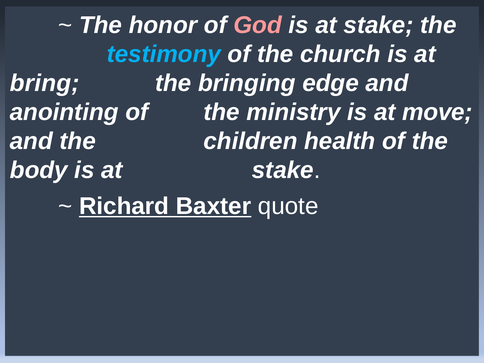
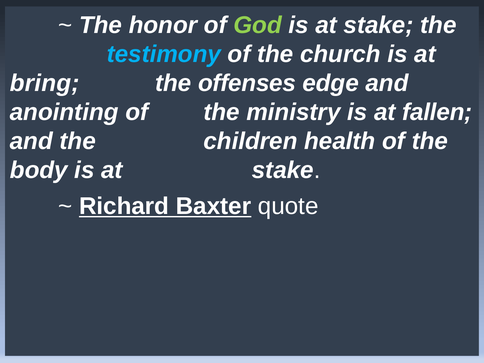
God colour: pink -> light green
bringing: bringing -> offenses
move: move -> fallen
